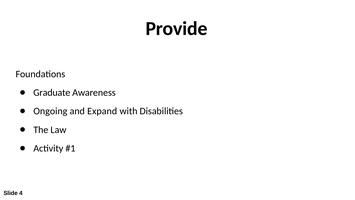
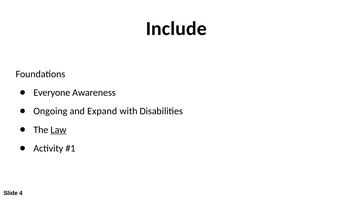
Provide: Provide -> Include
Graduate: Graduate -> Everyone
Law underline: none -> present
